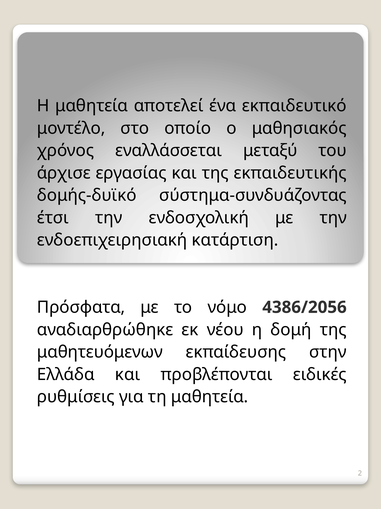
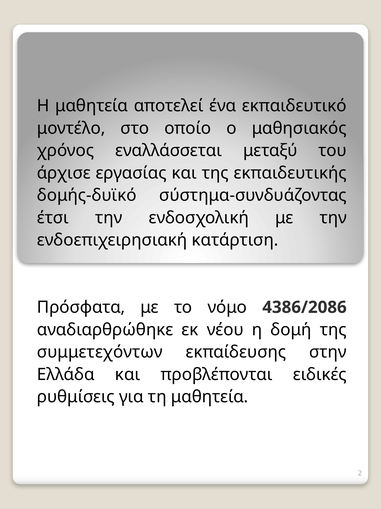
4386/2056: 4386/2056 -> 4386/2086
μαθητευόμενων: μαθητευόμενων -> συμμετεχόντων
